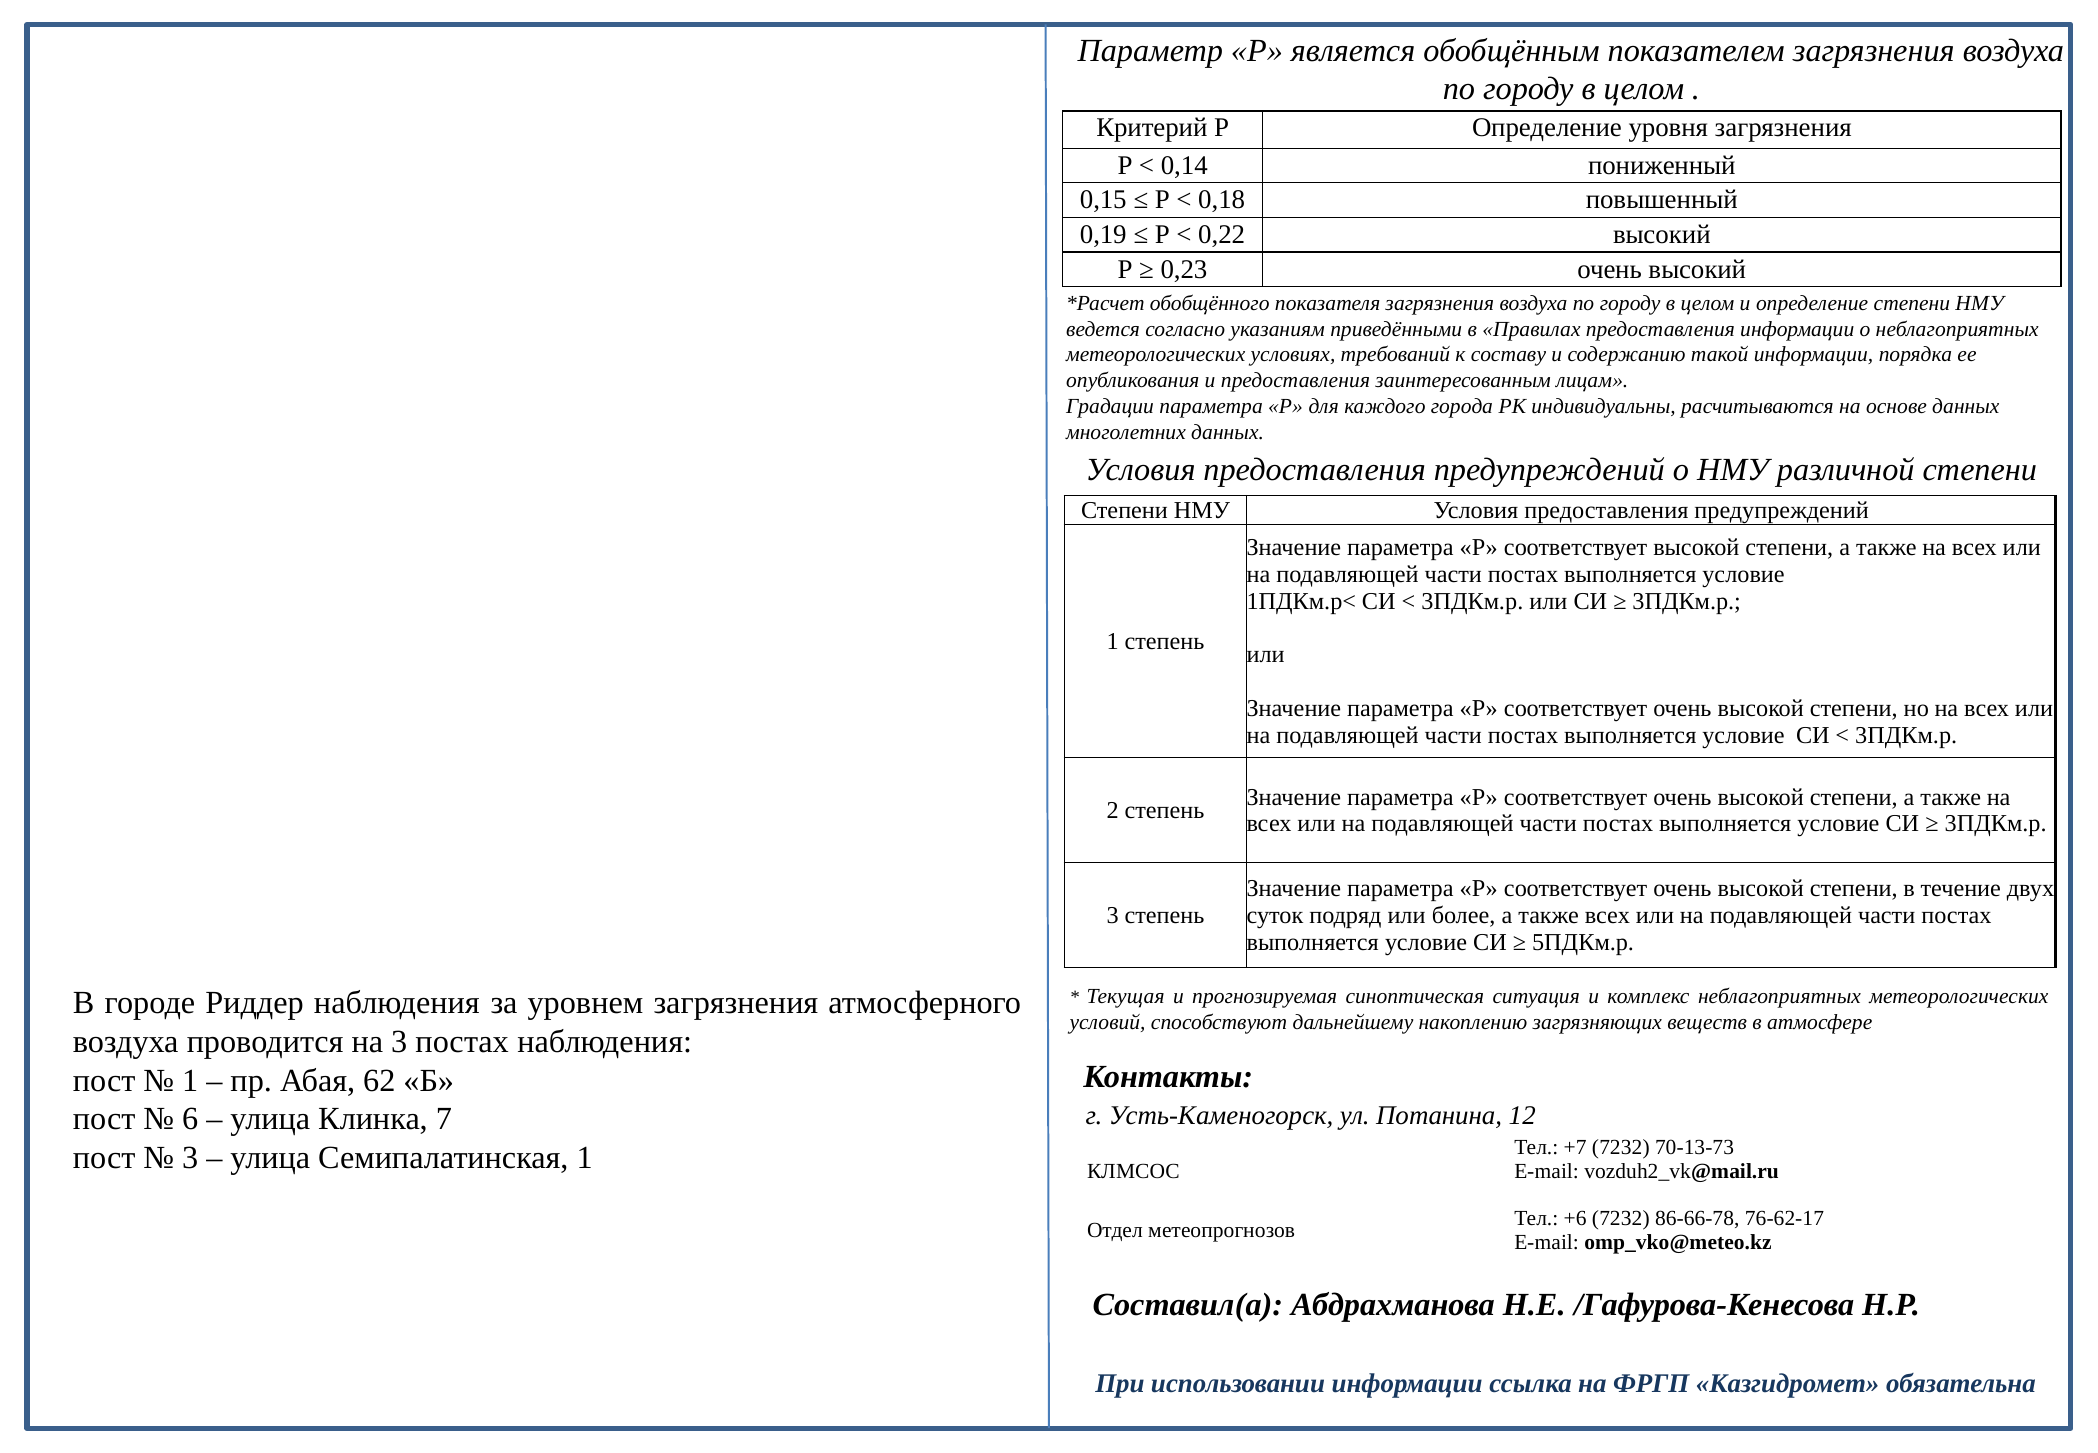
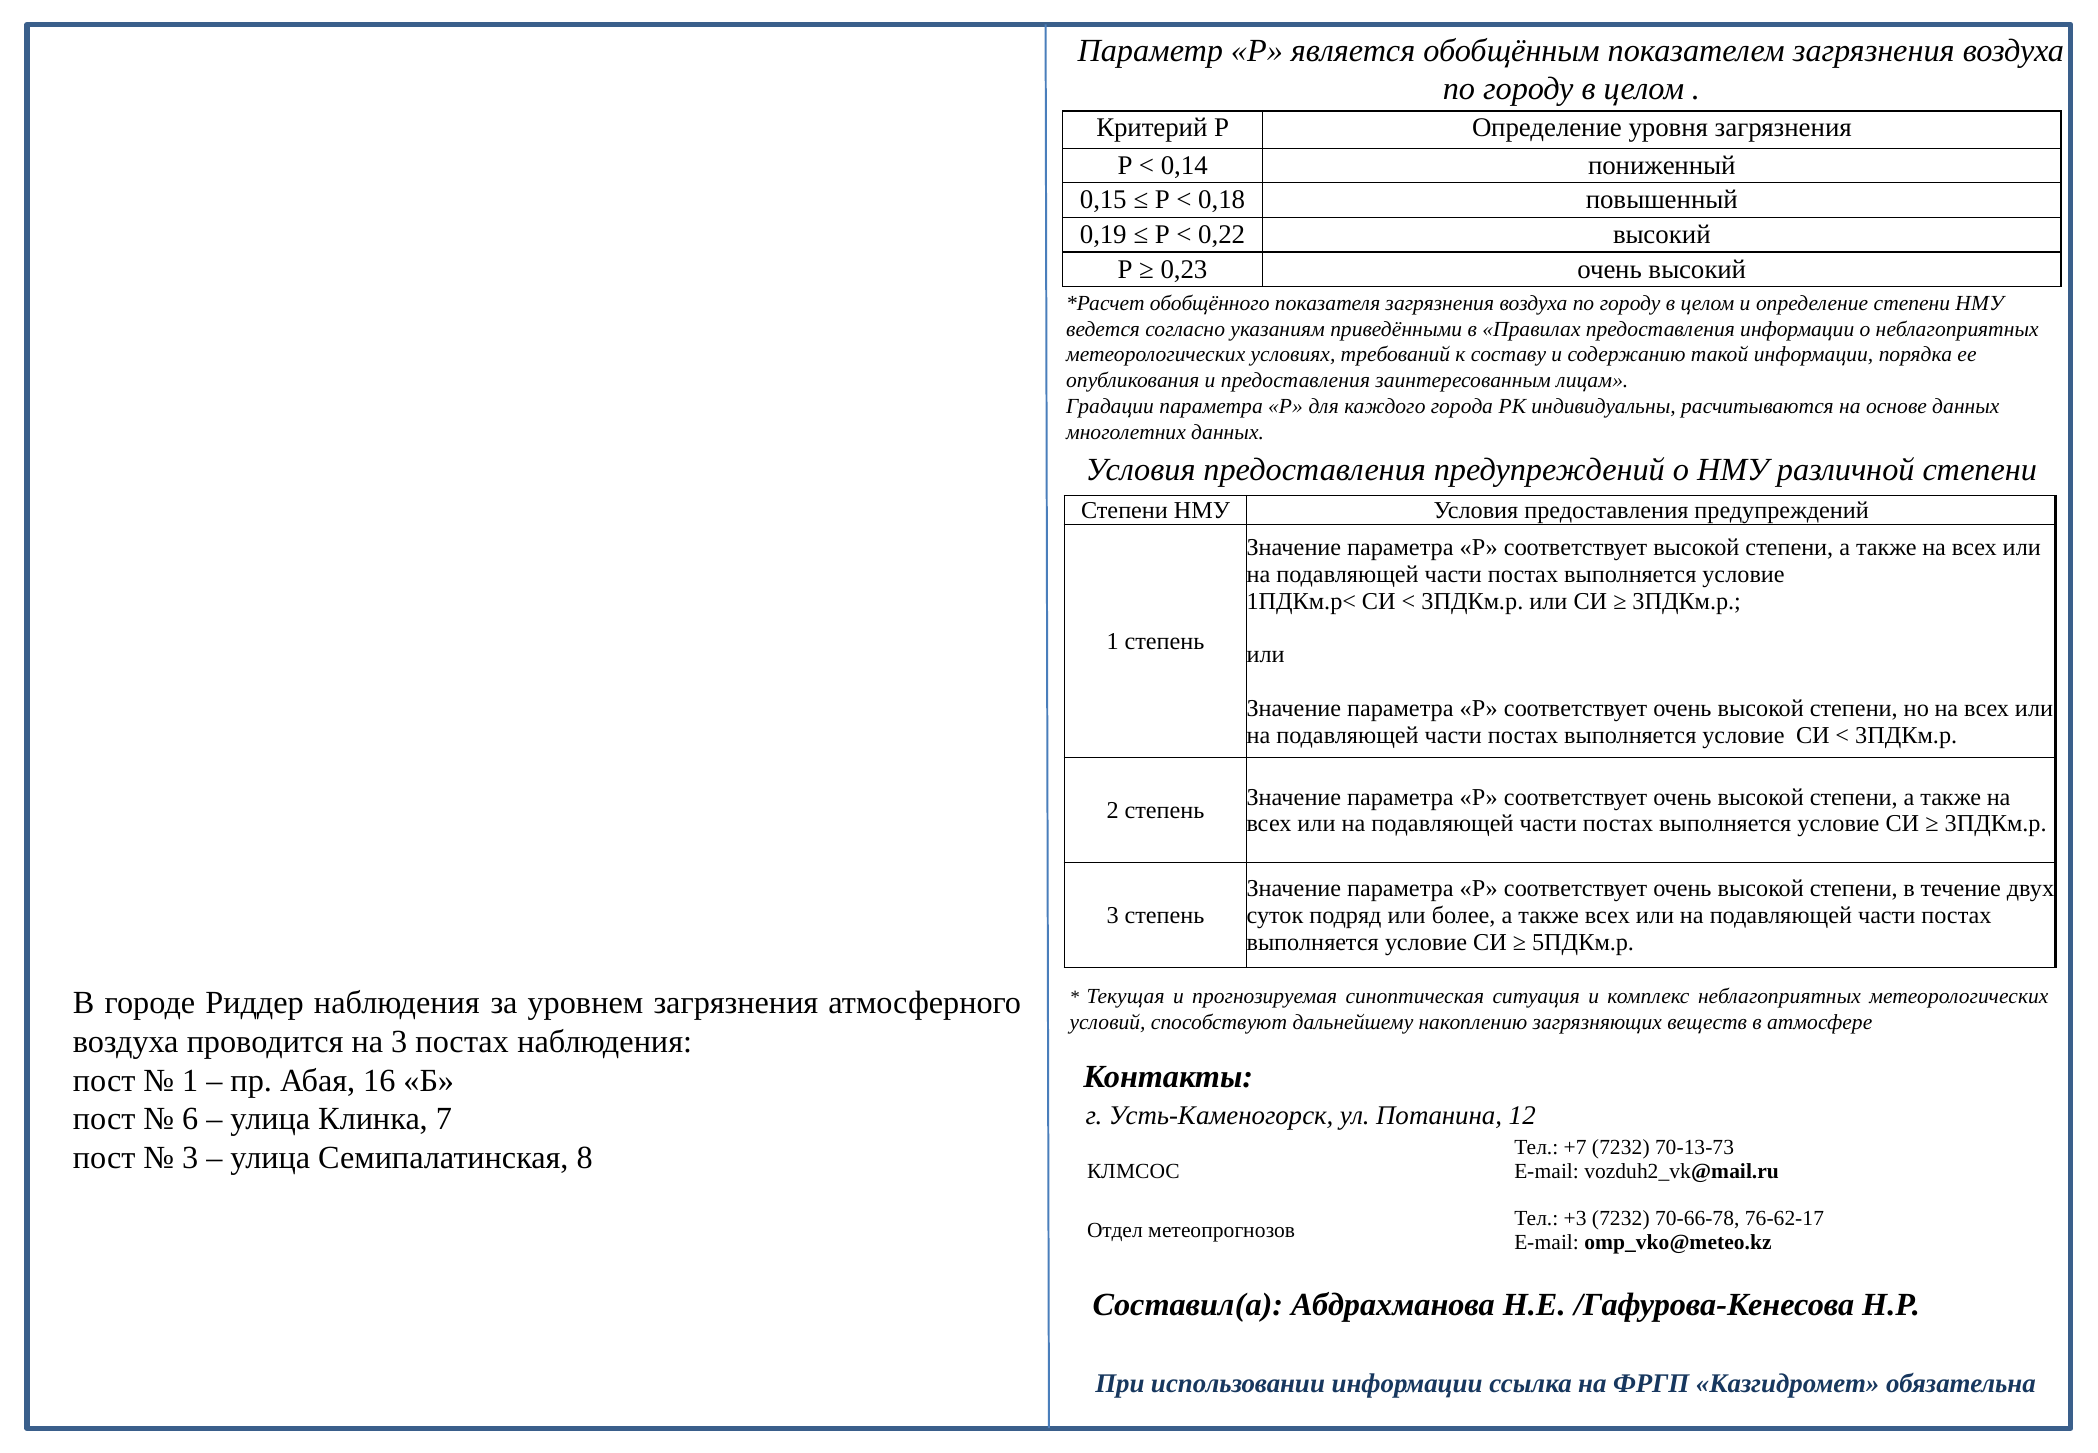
62: 62 -> 16
Семипалатинская 1: 1 -> 8
+6: +6 -> +3
86-66-78: 86-66-78 -> 70-66-78
